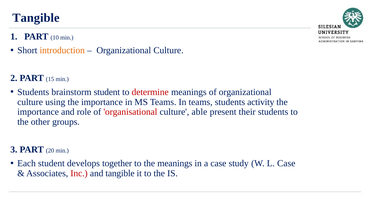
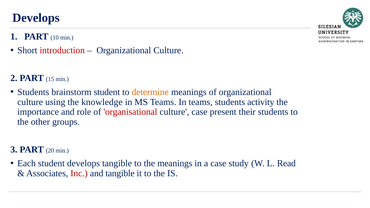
Tangible at (36, 18): Tangible -> Develops
introduction colour: orange -> red
determine colour: red -> orange
using the importance: importance -> knowledge
culture able: able -> case
develops together: together -> tangible
L Case: Case -> Read
